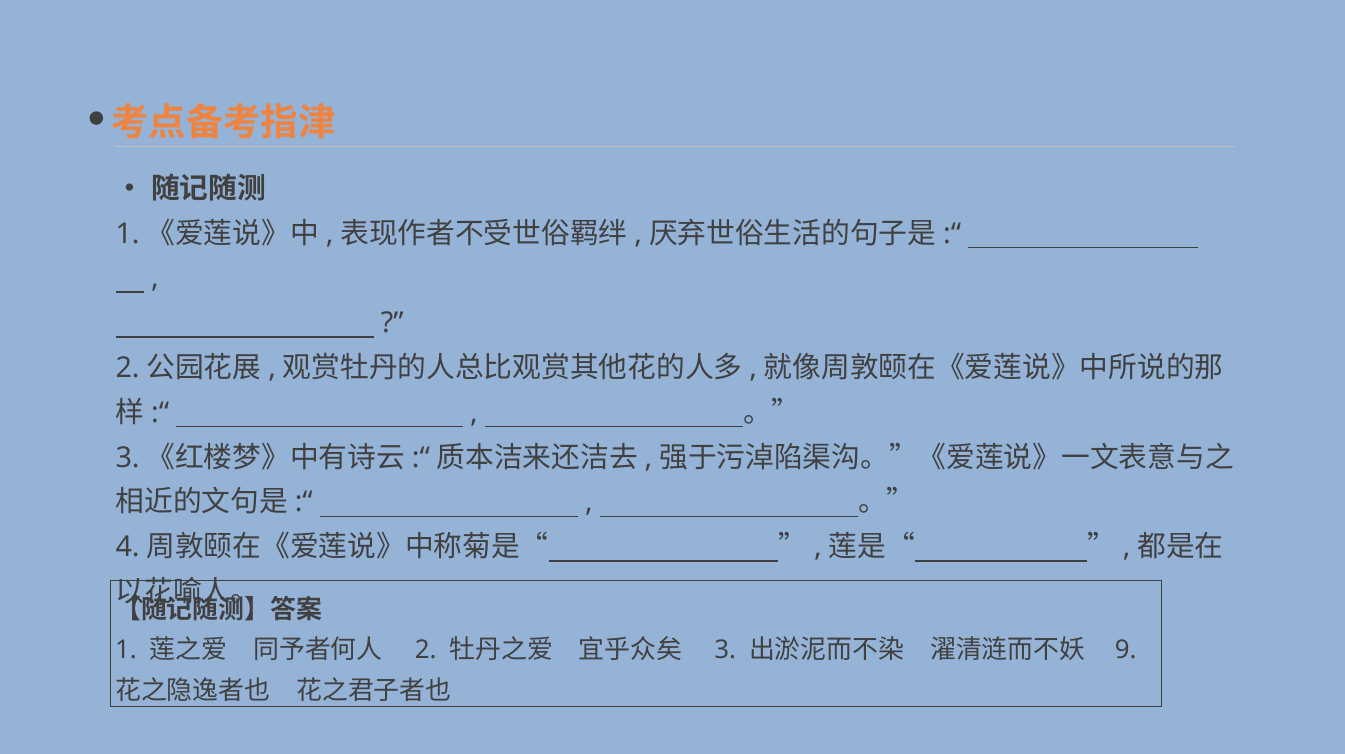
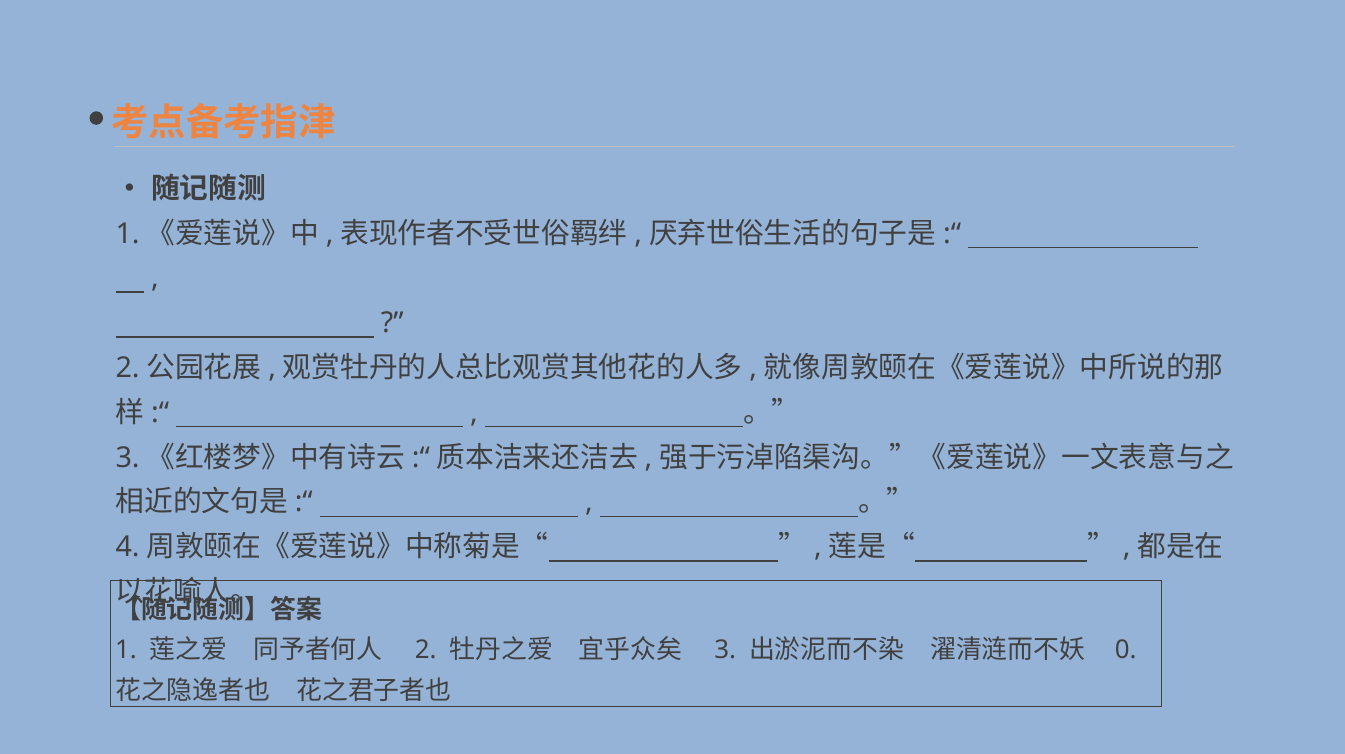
9: 9 -> 0
